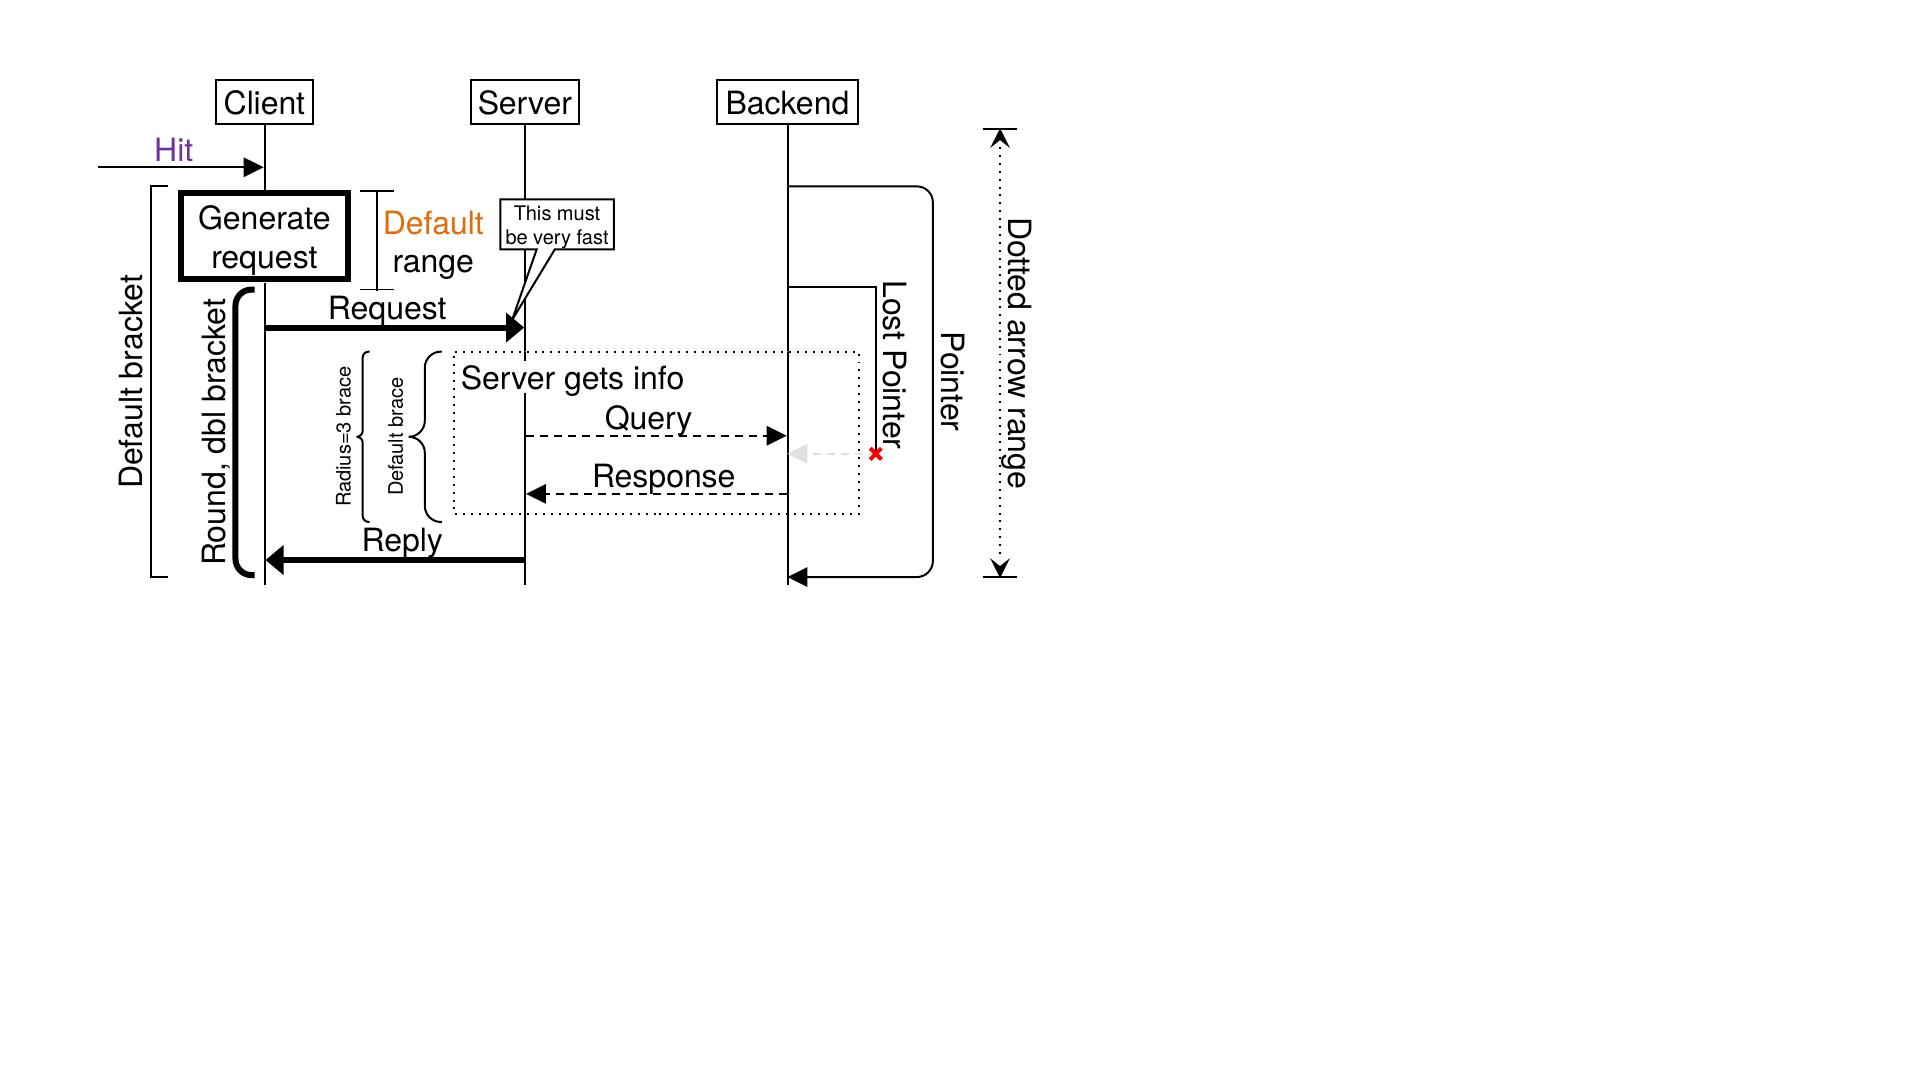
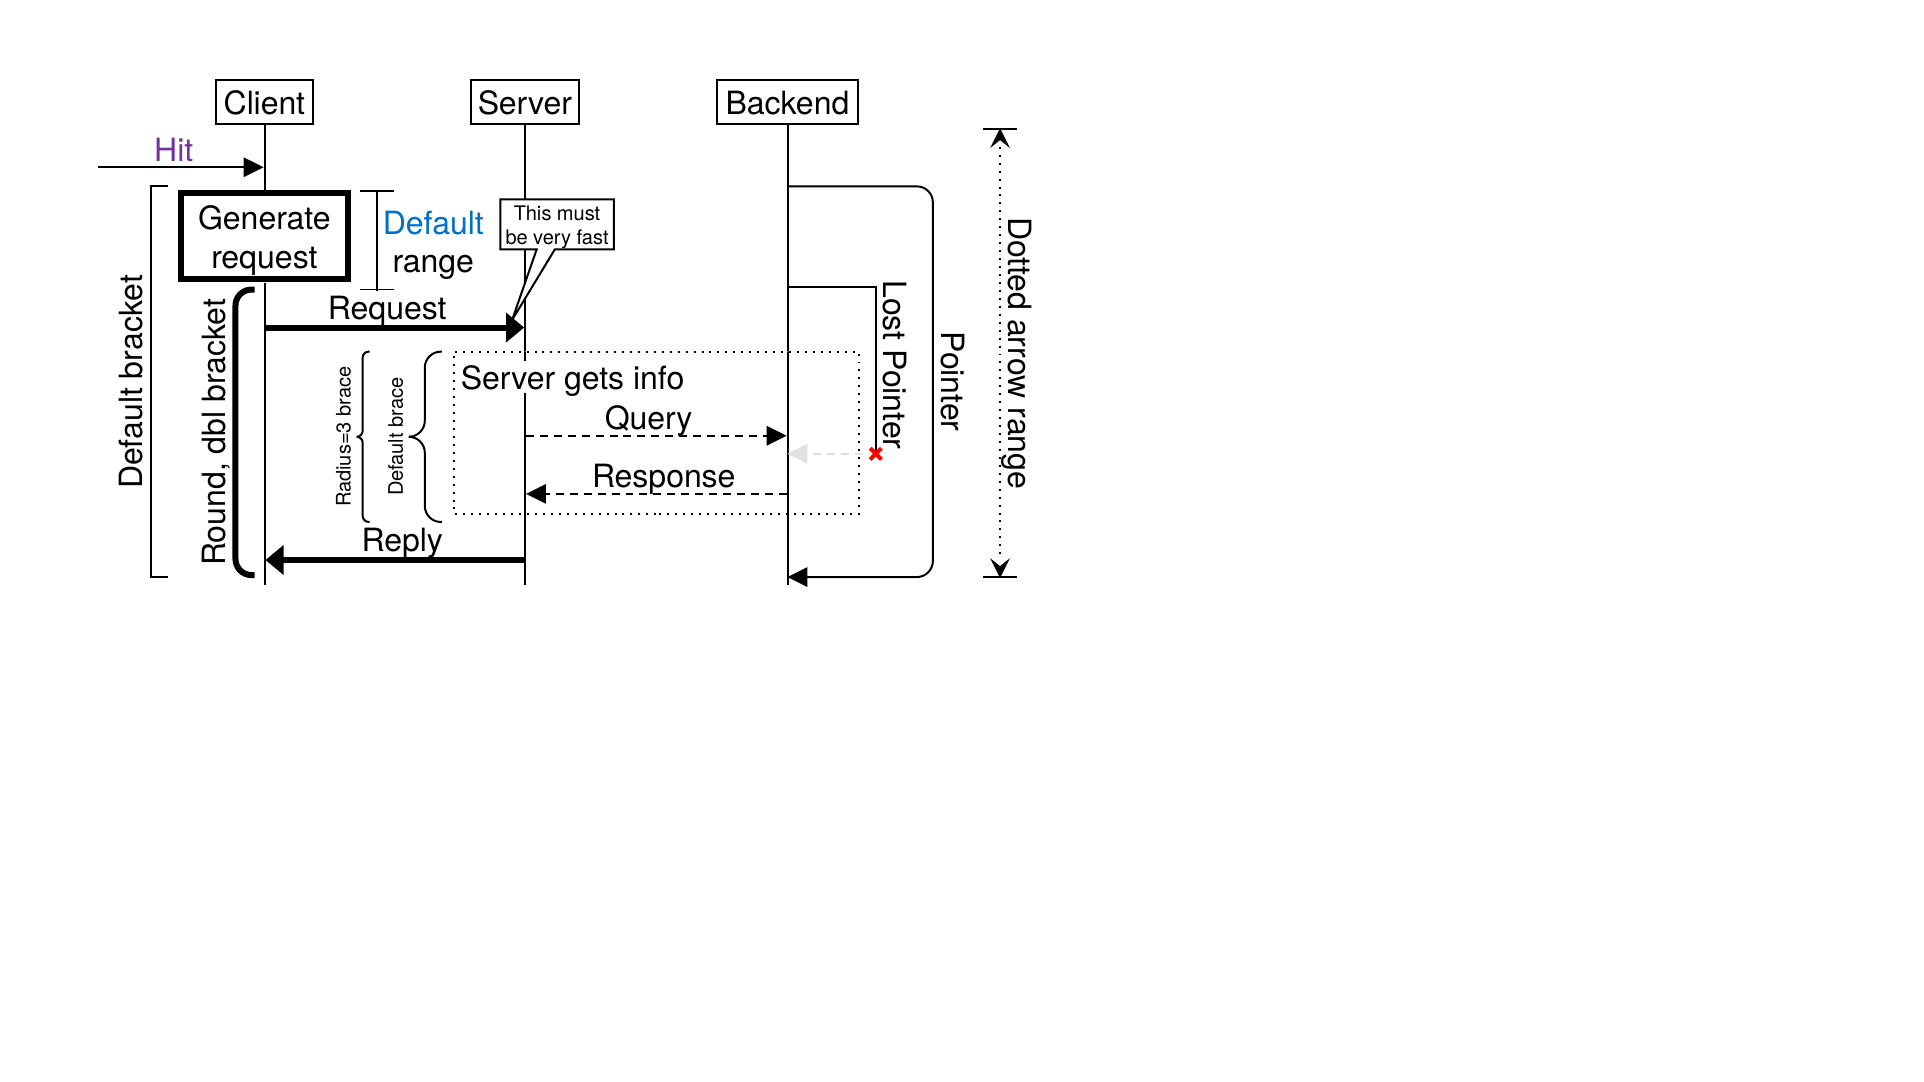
Default colour: orange -> blue
